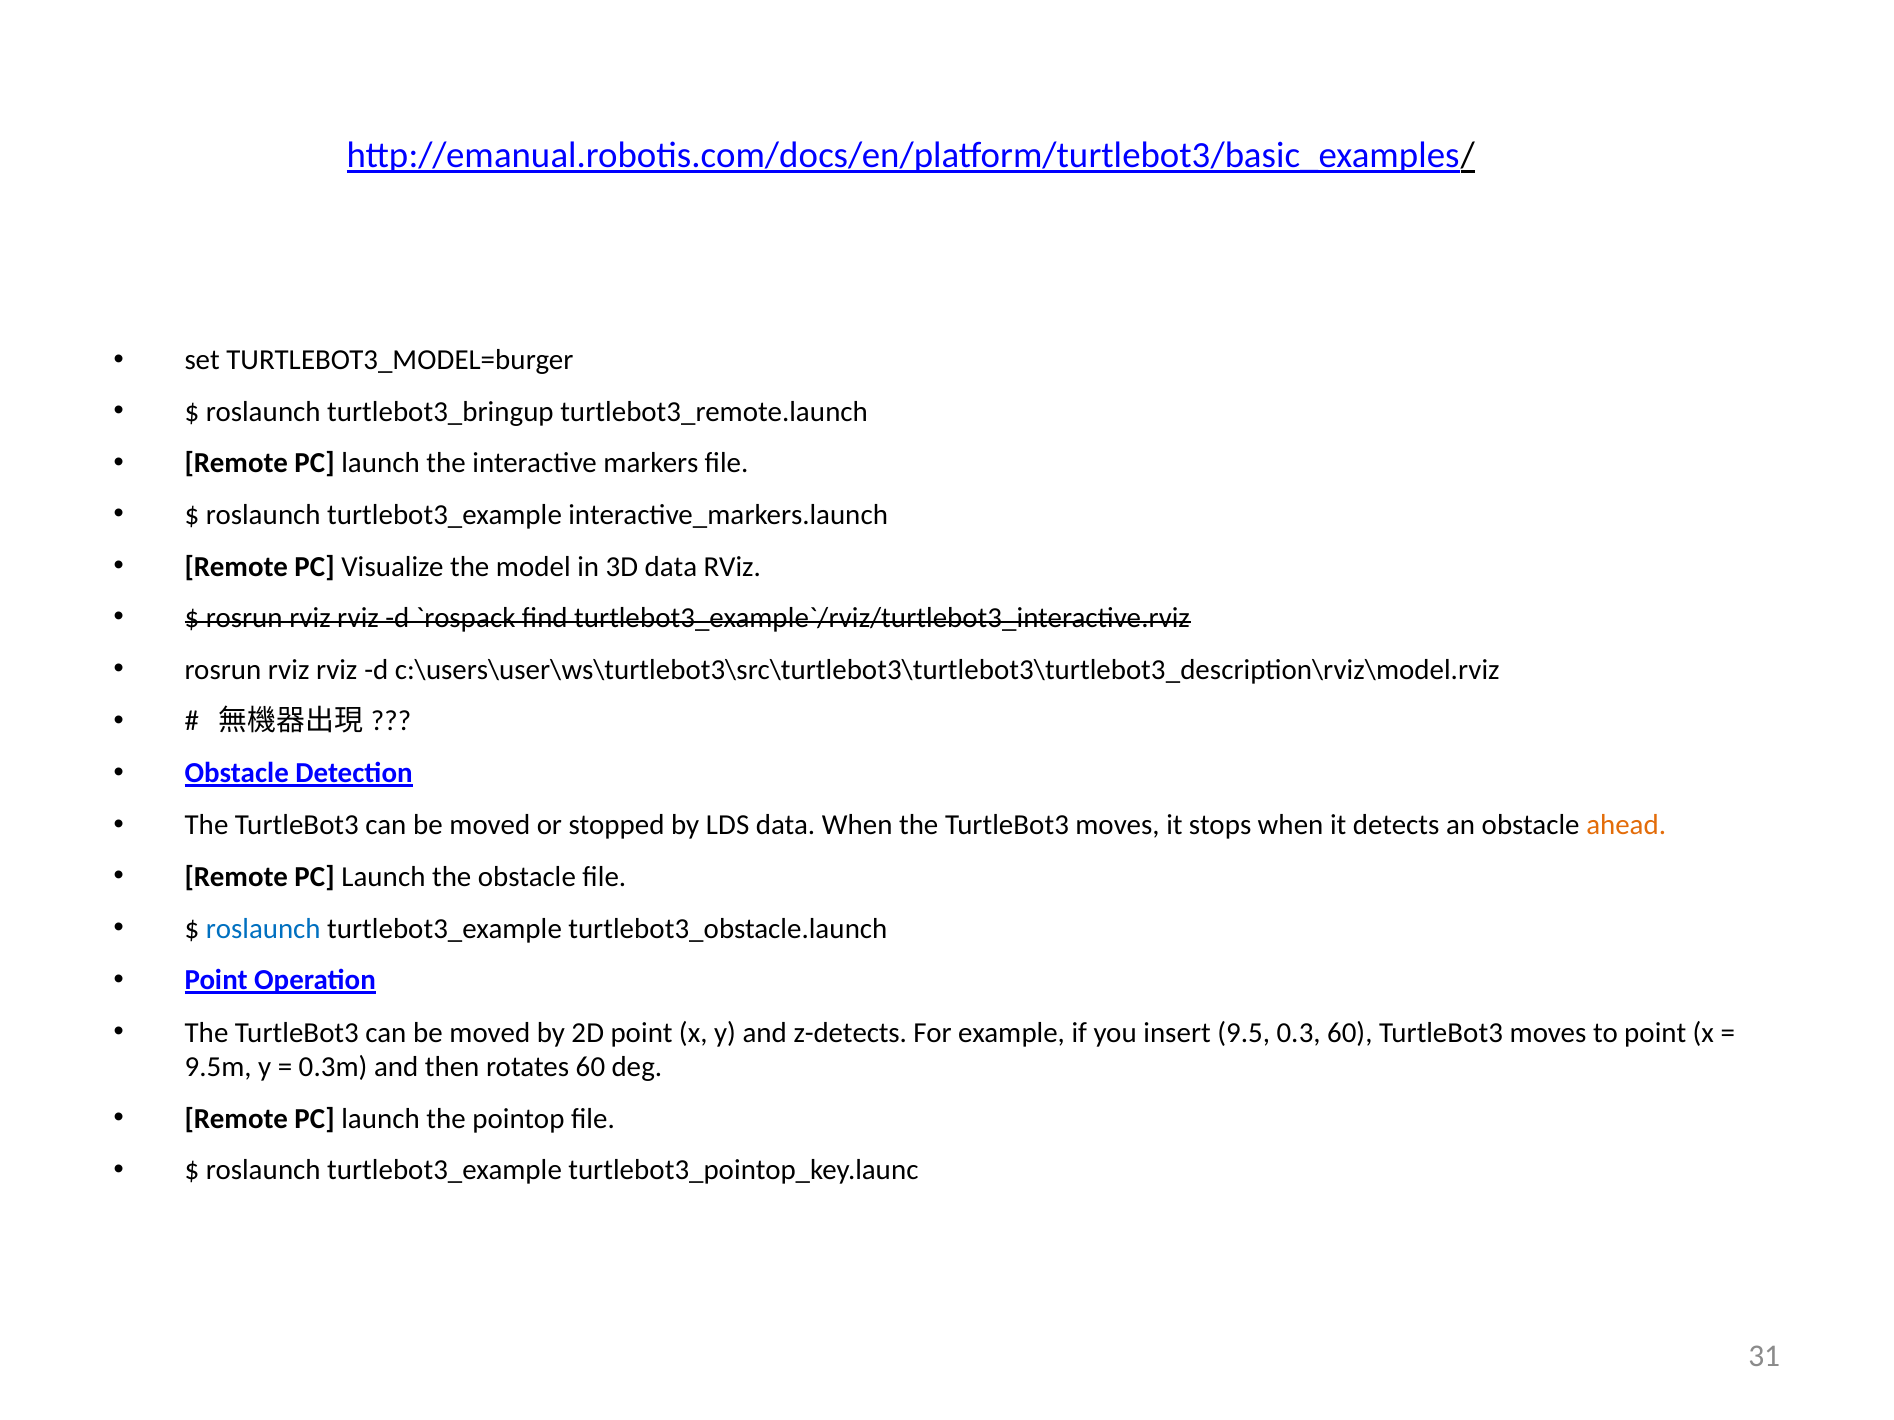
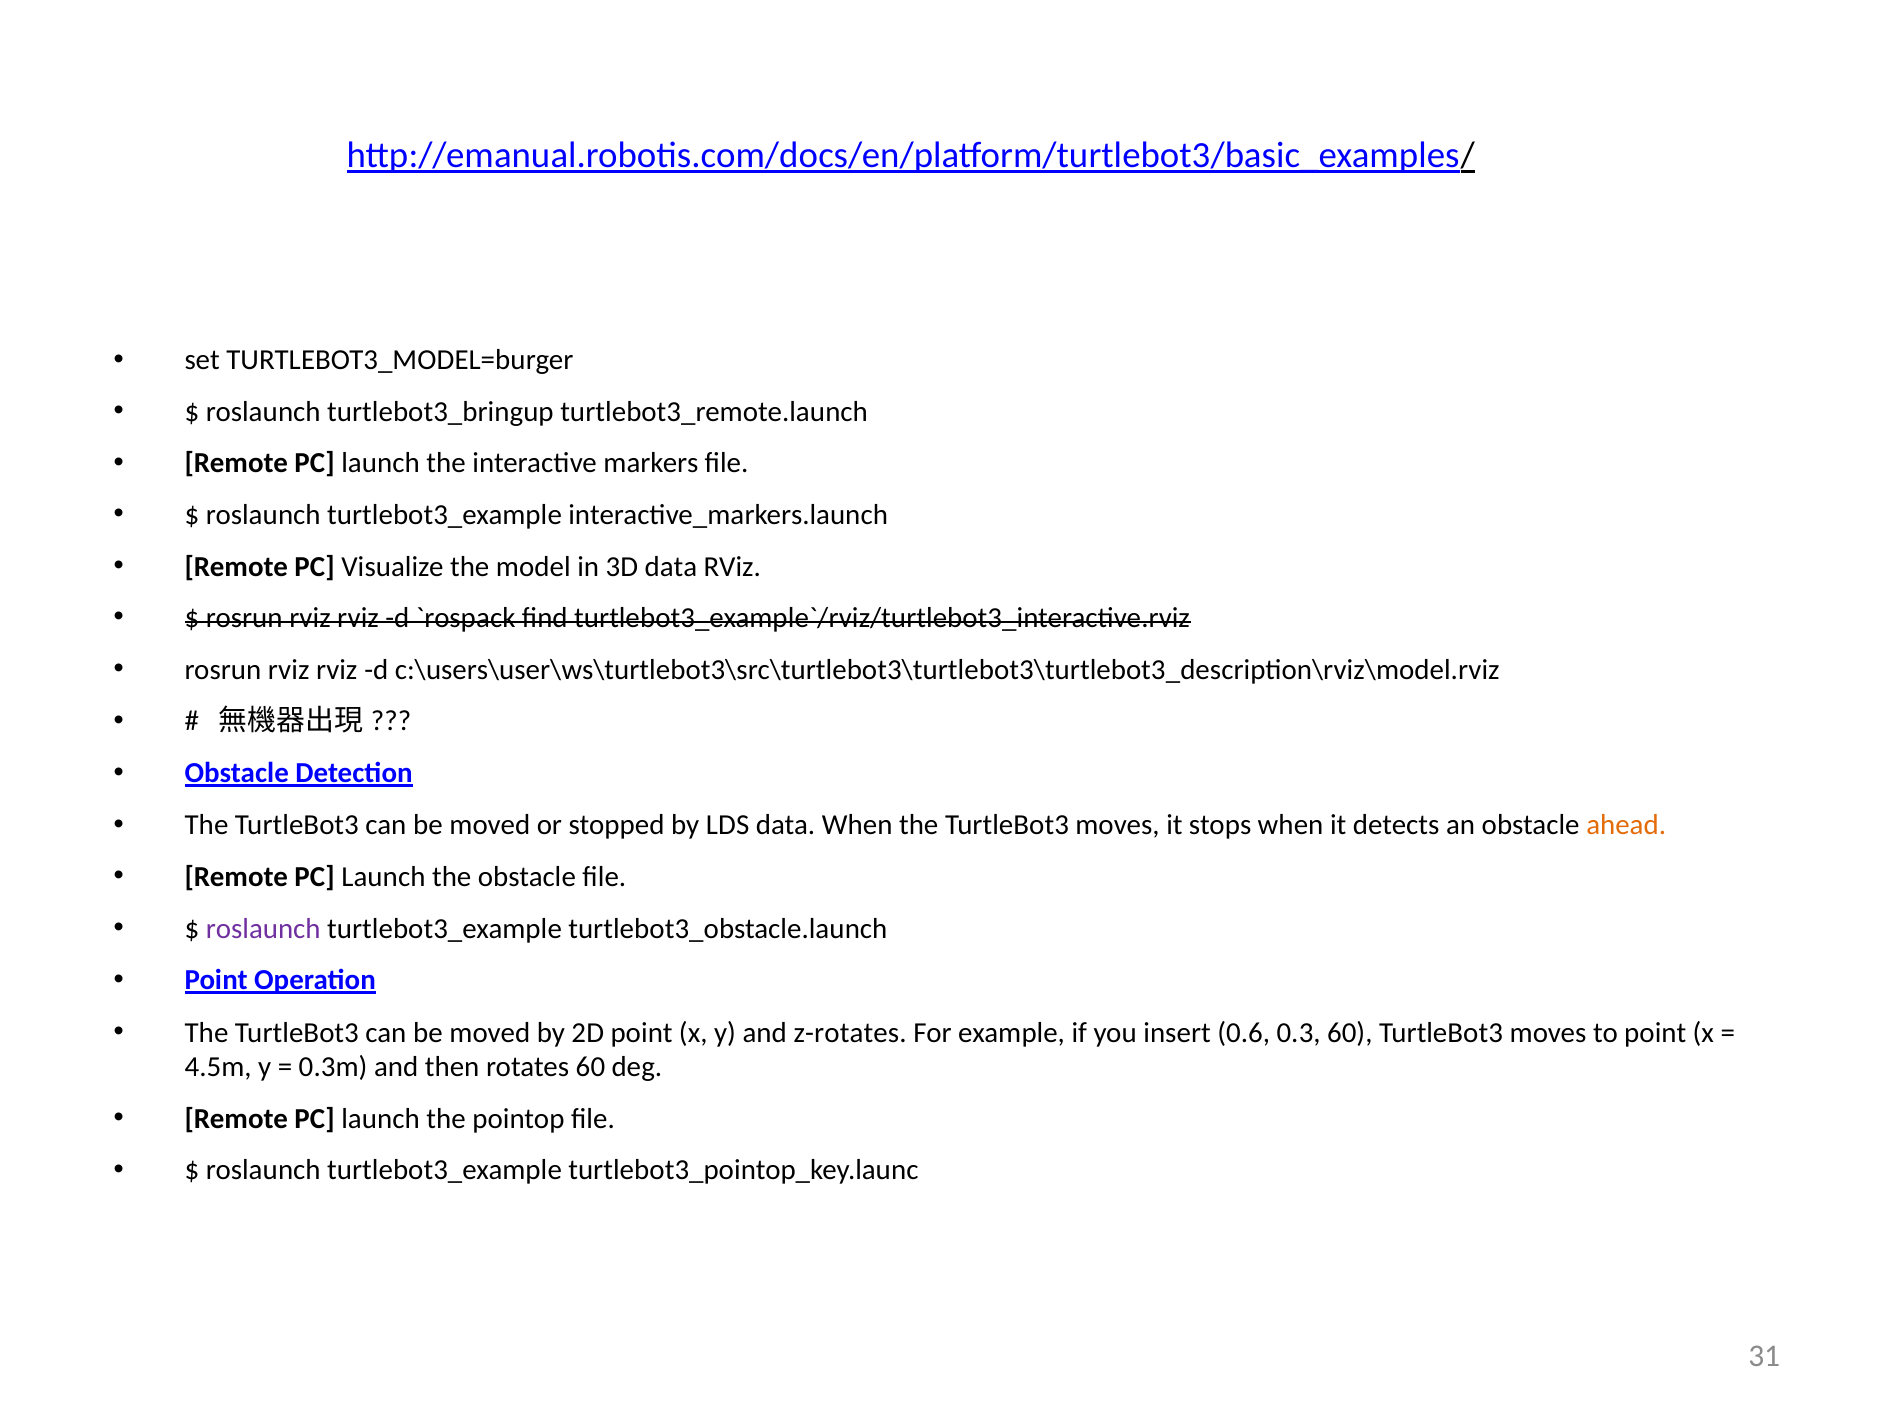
roslaunch at (263, 929) colour: blue -> purple
z-detects: z-detects -> z-rotates
9.5: 9.5 -> 0.6
9.5m: 9.5m -> 4.5m
